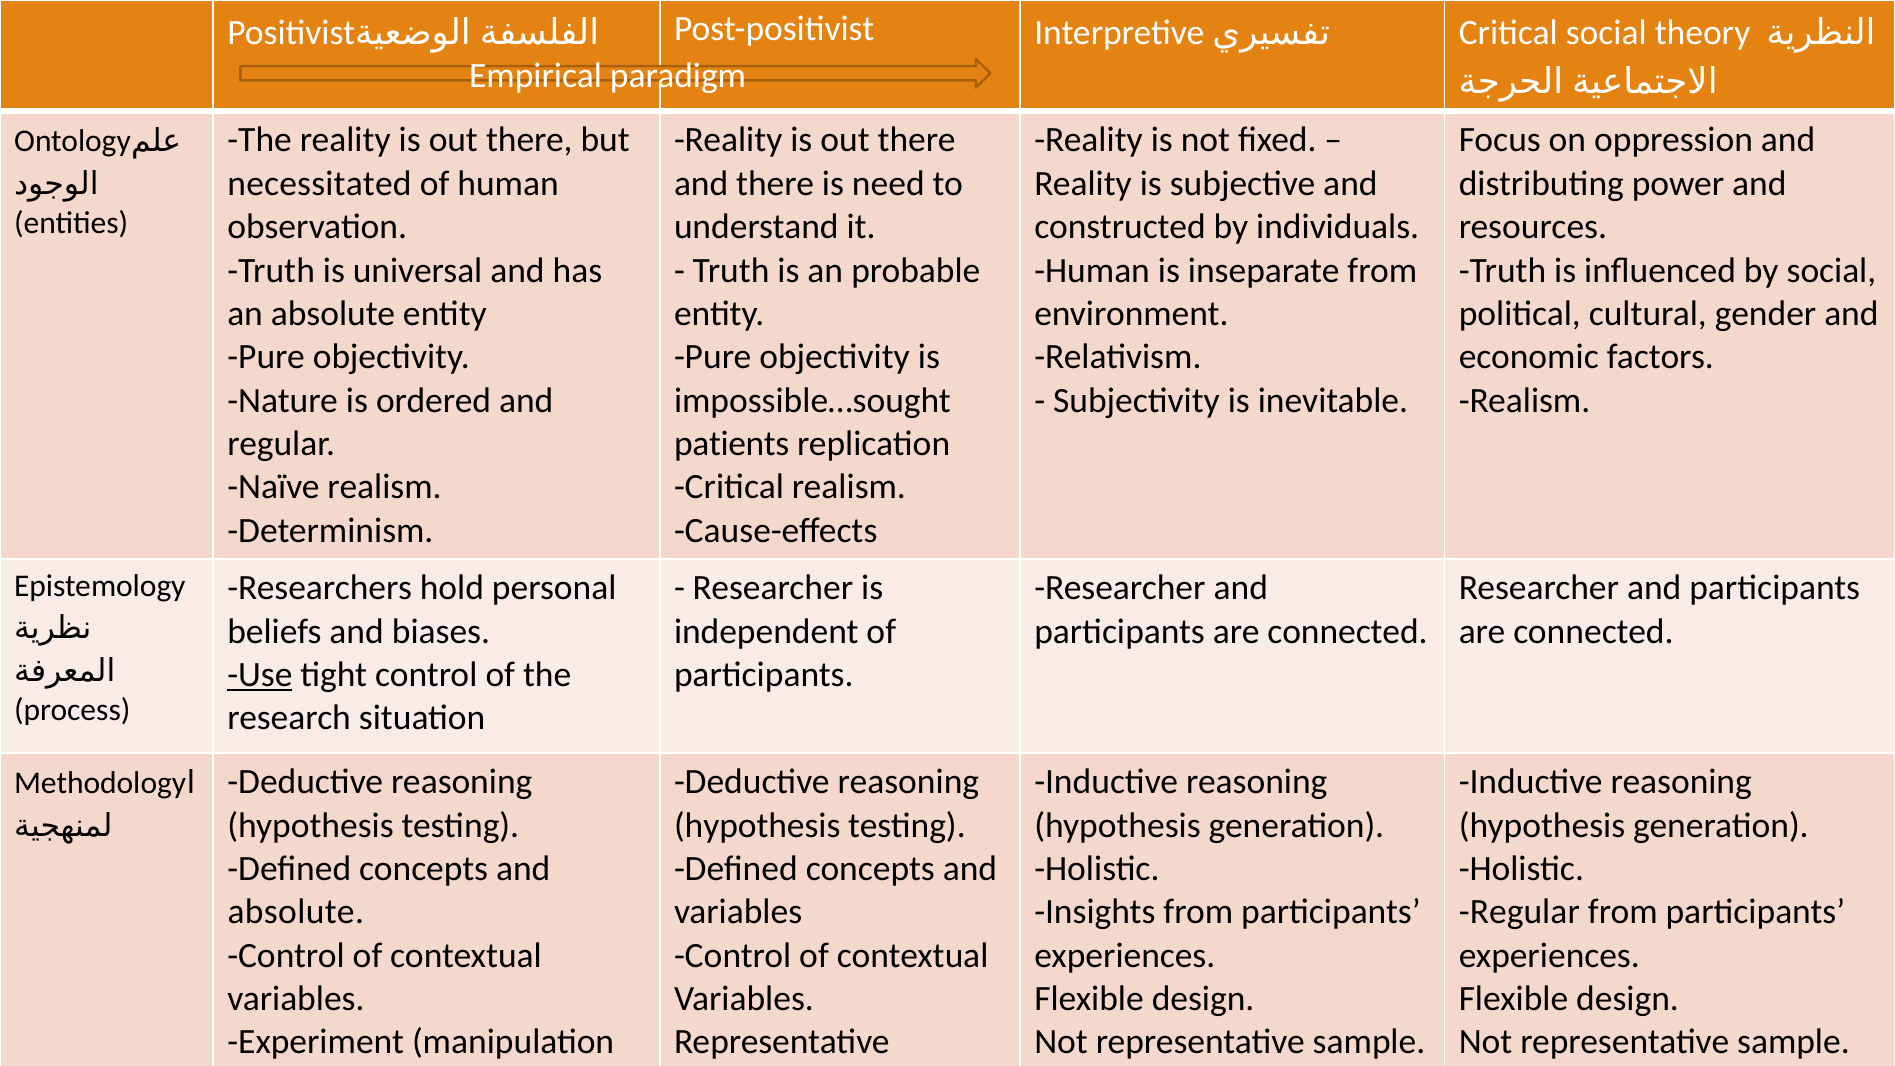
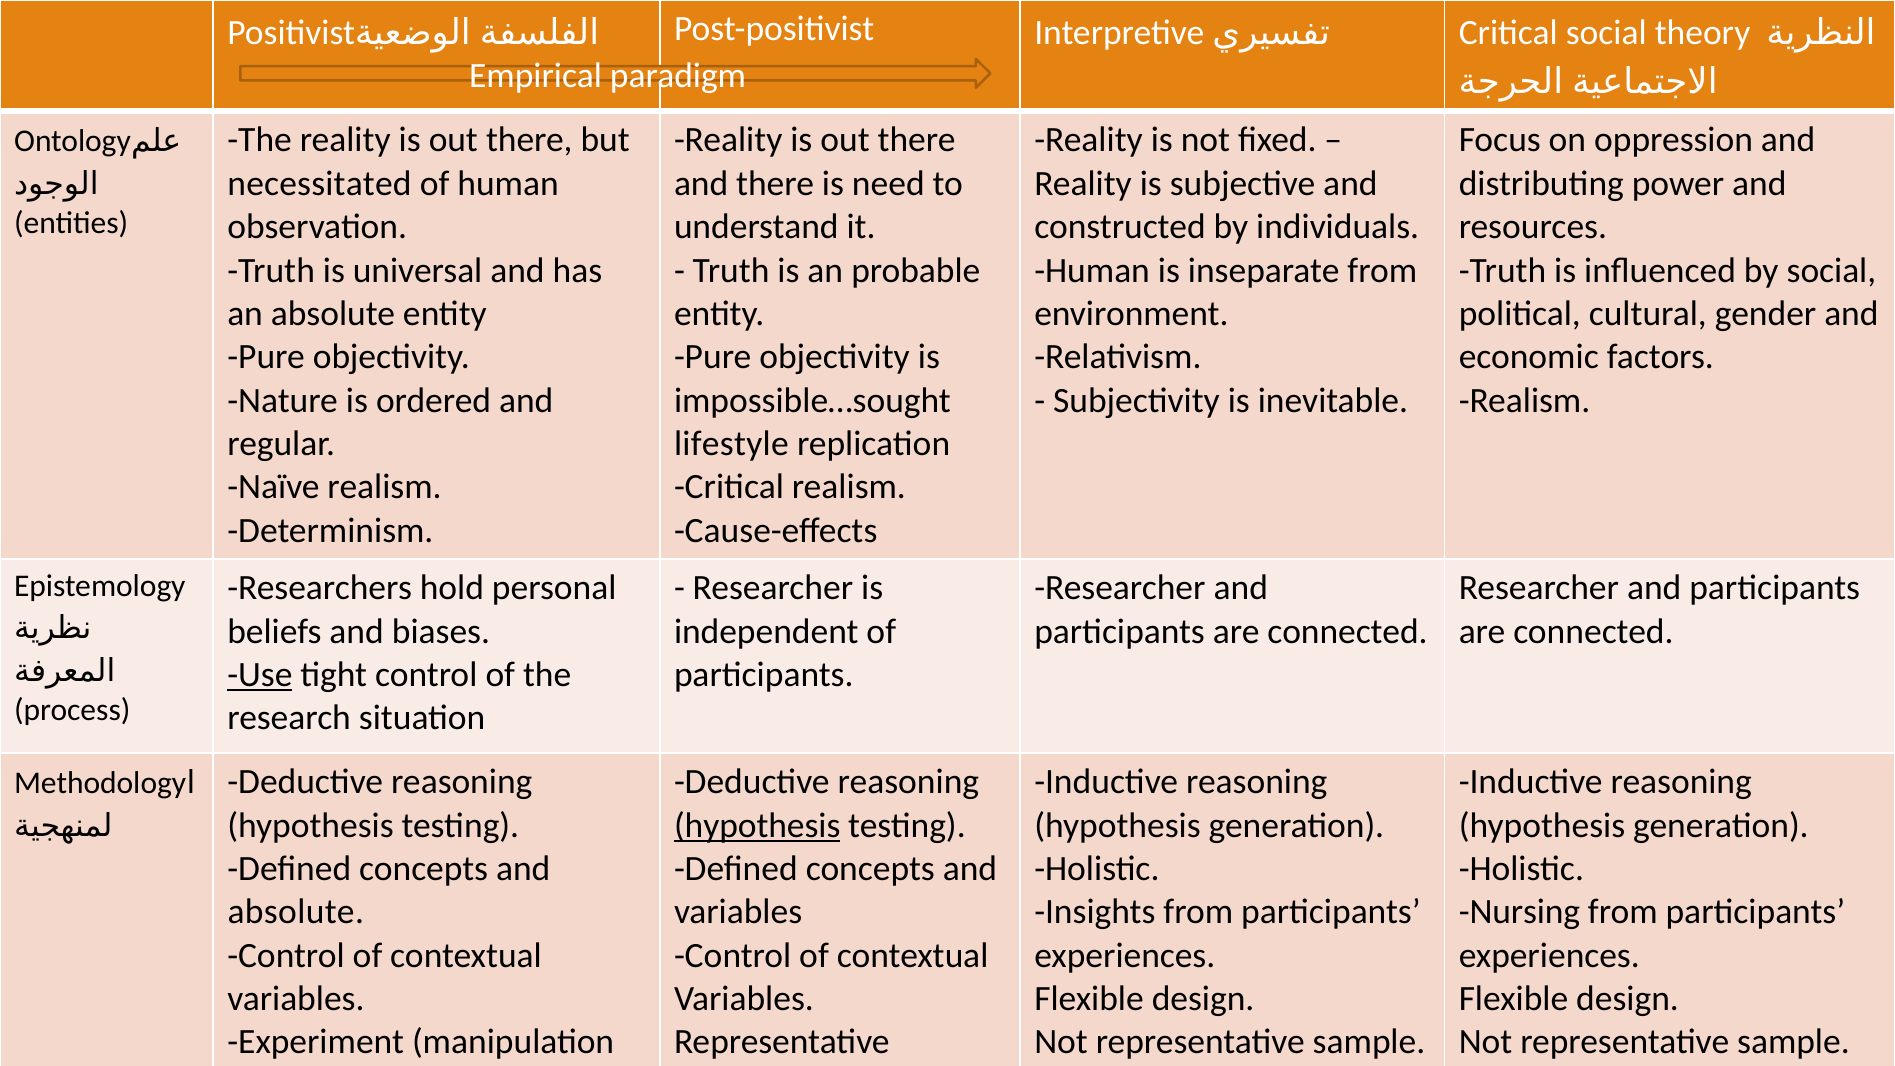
patients: patients -> lifestyle
hypothesis at (757, 825) underline: none -> present
Regular at (1519, 912): Regular -> Nursing
